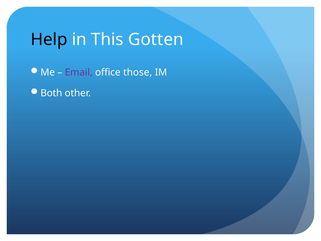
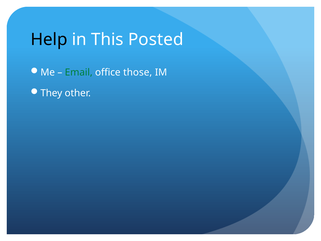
Gotten: Gotten -> Posted
Email colour: purple -> green
Both: Both -> They
